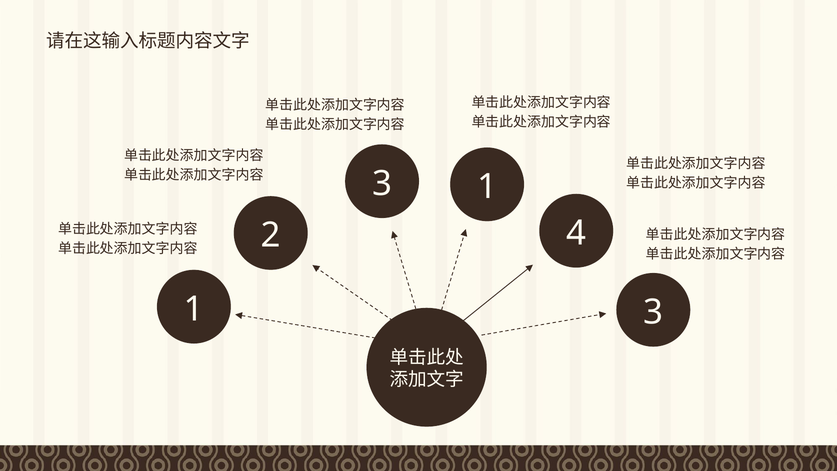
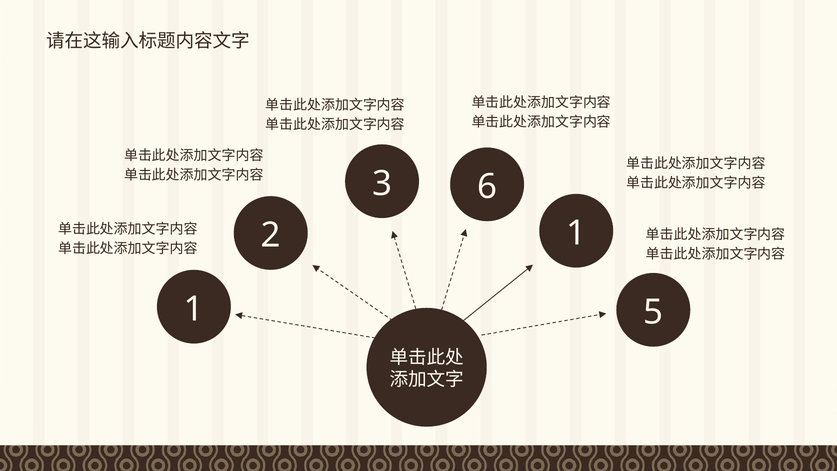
3 1: 1 -> 6
2 4: 4 -> 1
1 3: 3 -> 5
